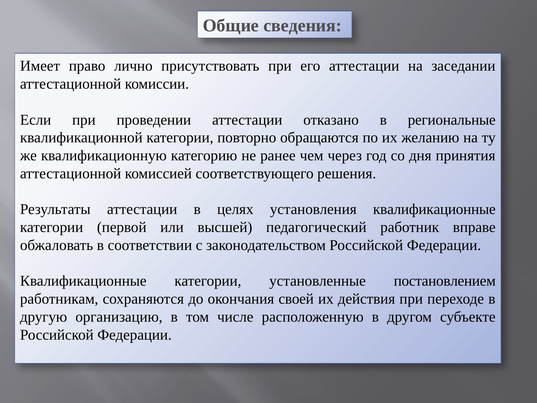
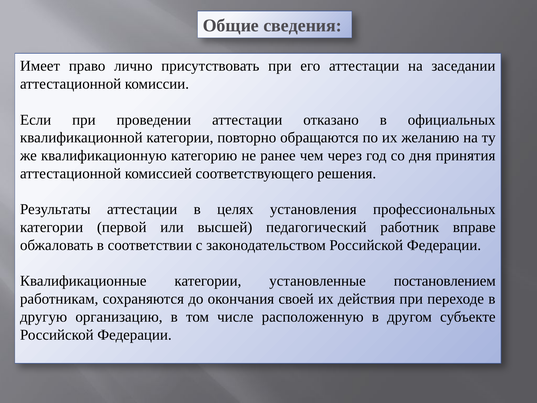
региональные: региональные -> официальных
установления квалификационные: квалификационные -> профессиональных
